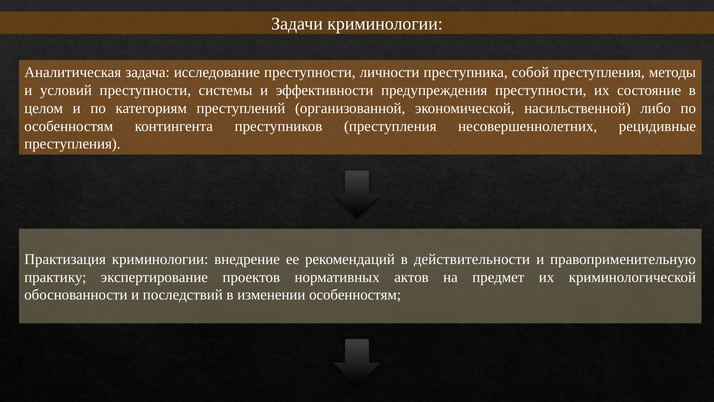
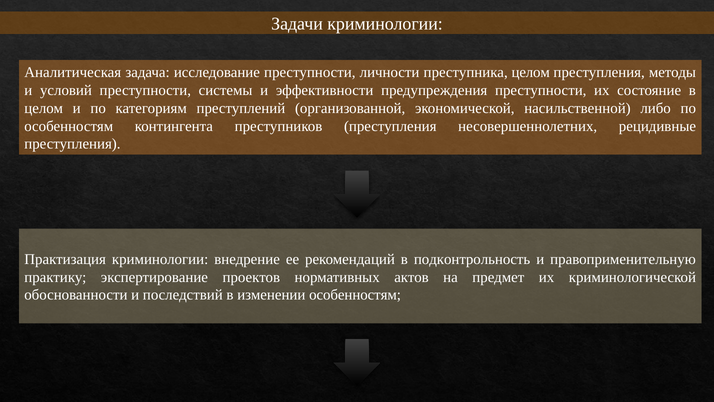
преступника собой: собой -> целом
действительности: действительности -> подконтрольность
